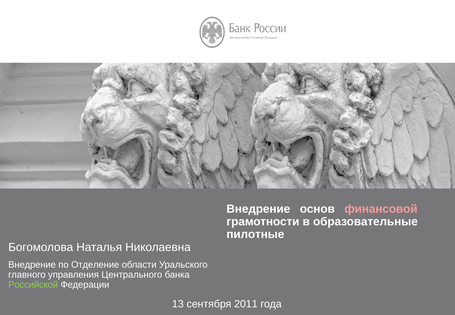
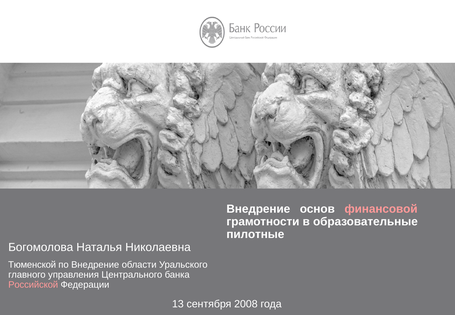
Внедрение at (32, 265): Внедрение -> Тюменской
по Отделение: Отделение -> Внедрение
Российской colour: light green -> pink
2011: 2011 -> 2008
